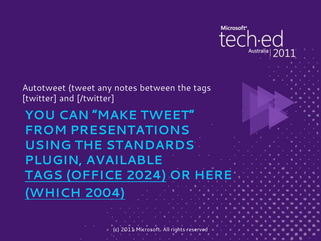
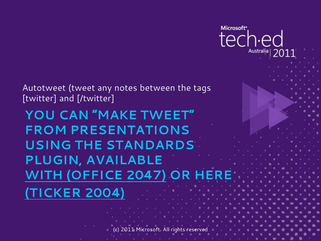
TAGS at (44, 175): TAGS -> WITH
2024: 2024 -> 2047
WHICH: WHICH -> TICKER
